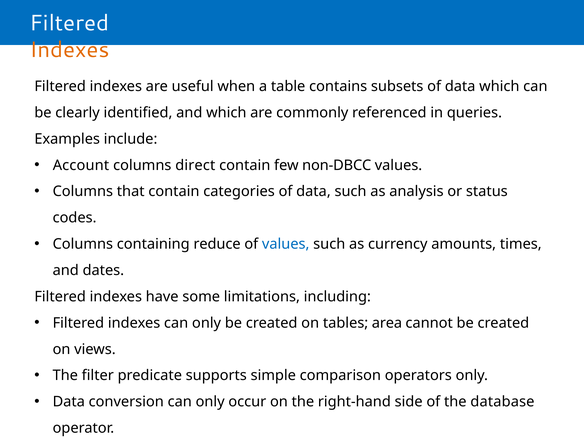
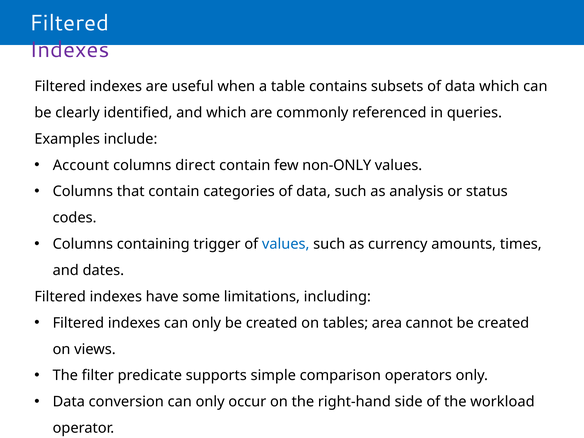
Indexes at (70, 50) colour: orange -> purple
non-DBCC: non-DBCC -> non-ONLY
reduce: reduce -> trigger
database: database -> workload
